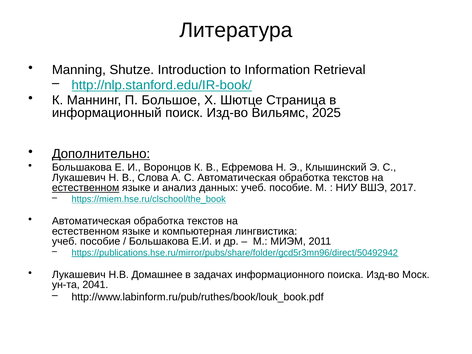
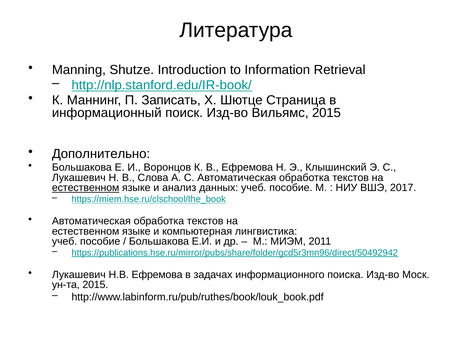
Большое: Большое -> Записать
Вильямс 2025: 2025 -> 2015
Дополнительно underline: present -> none
Н.В Домашнее: Домашнее -> Ефремова
ун-та 2041: 2041 -> 2015
